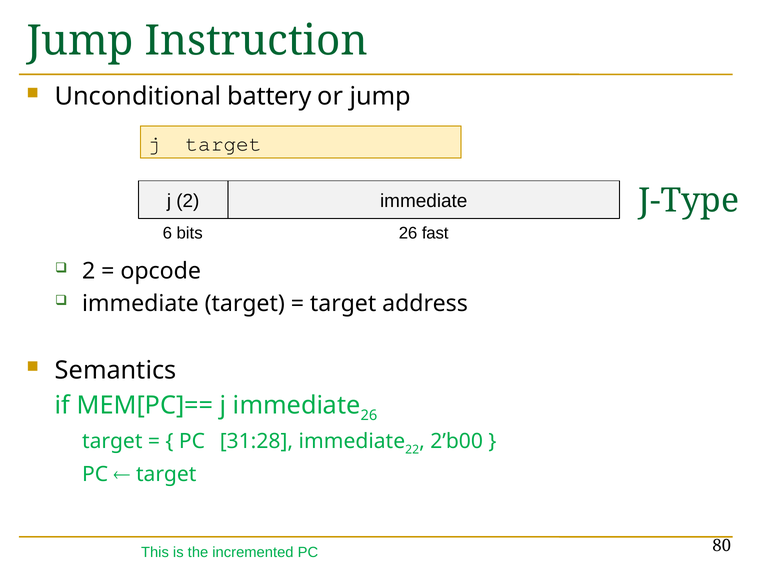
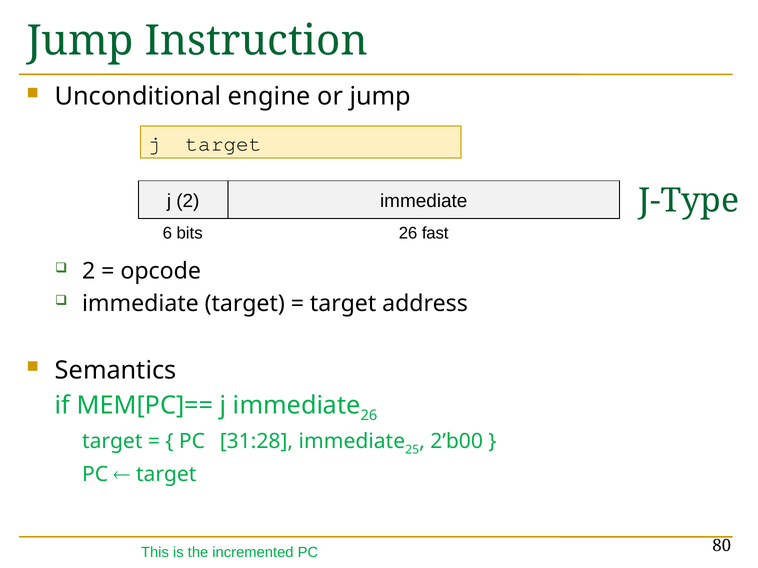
battery: battery -> engine
22: 22 -> 25
